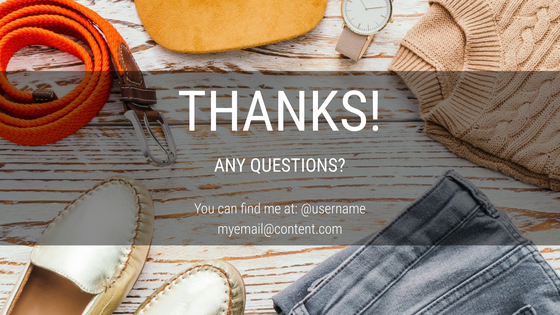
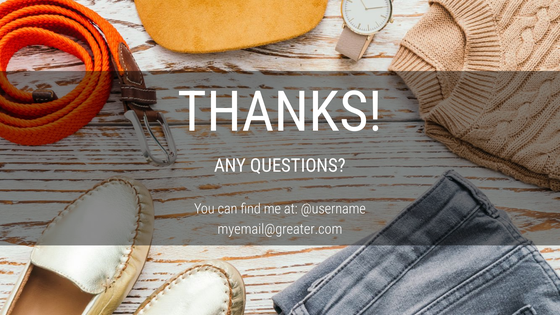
myemail@content.com: myemail@content.com -> myemail@greater.com
